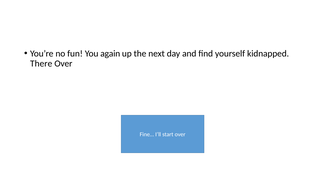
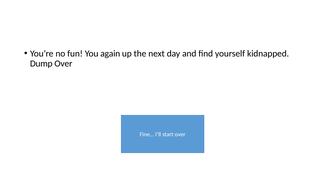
There: There -> Dump
